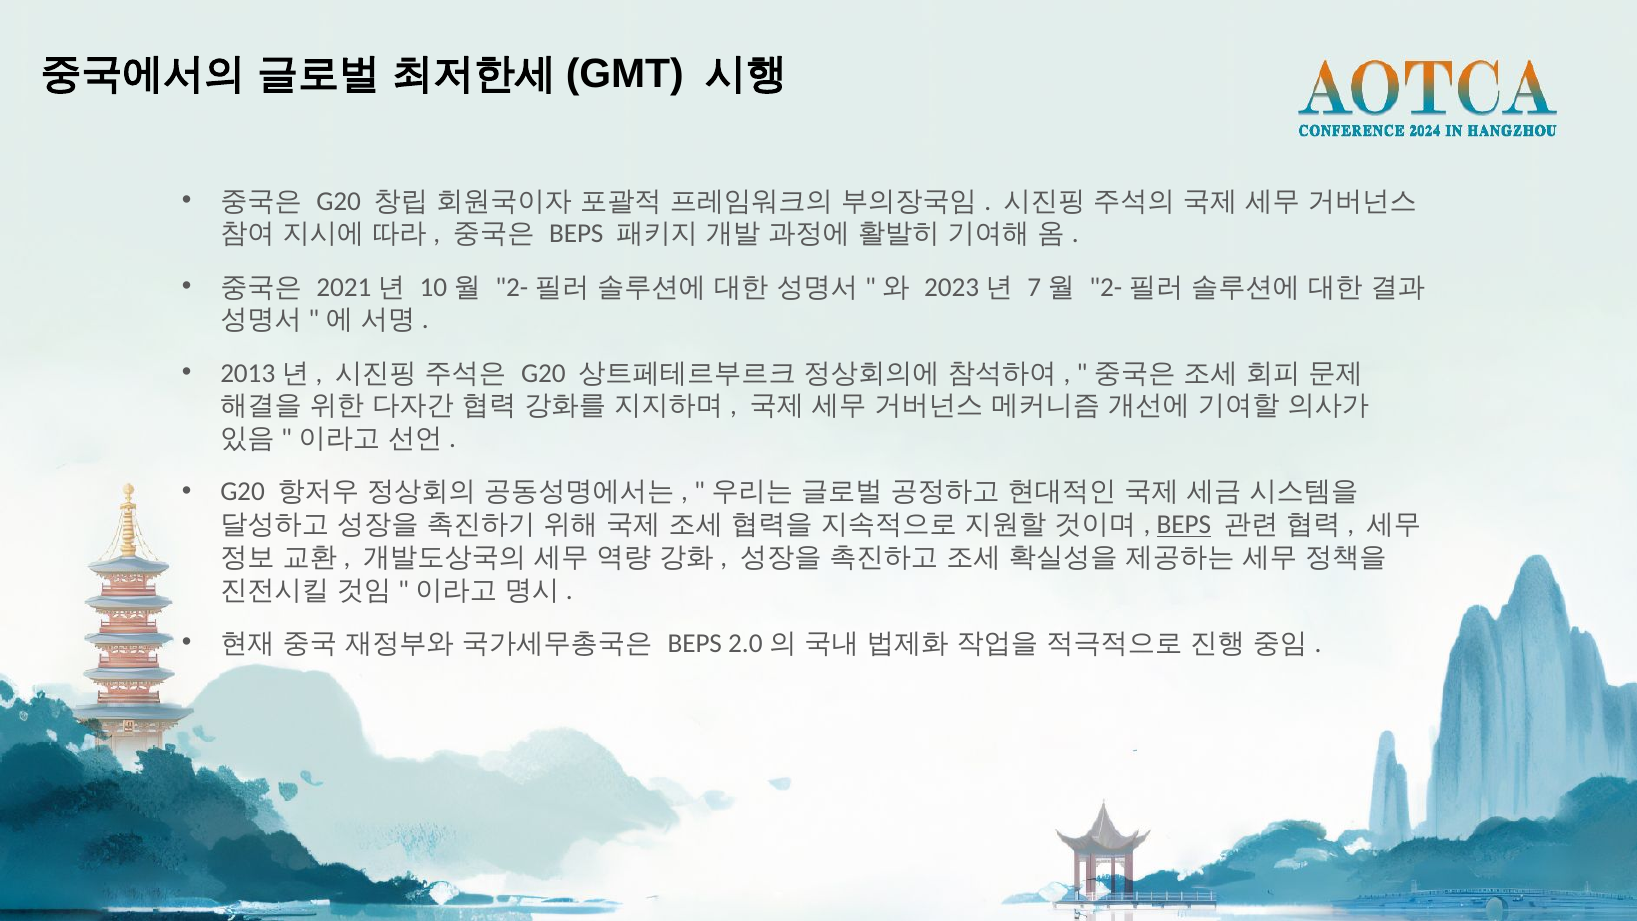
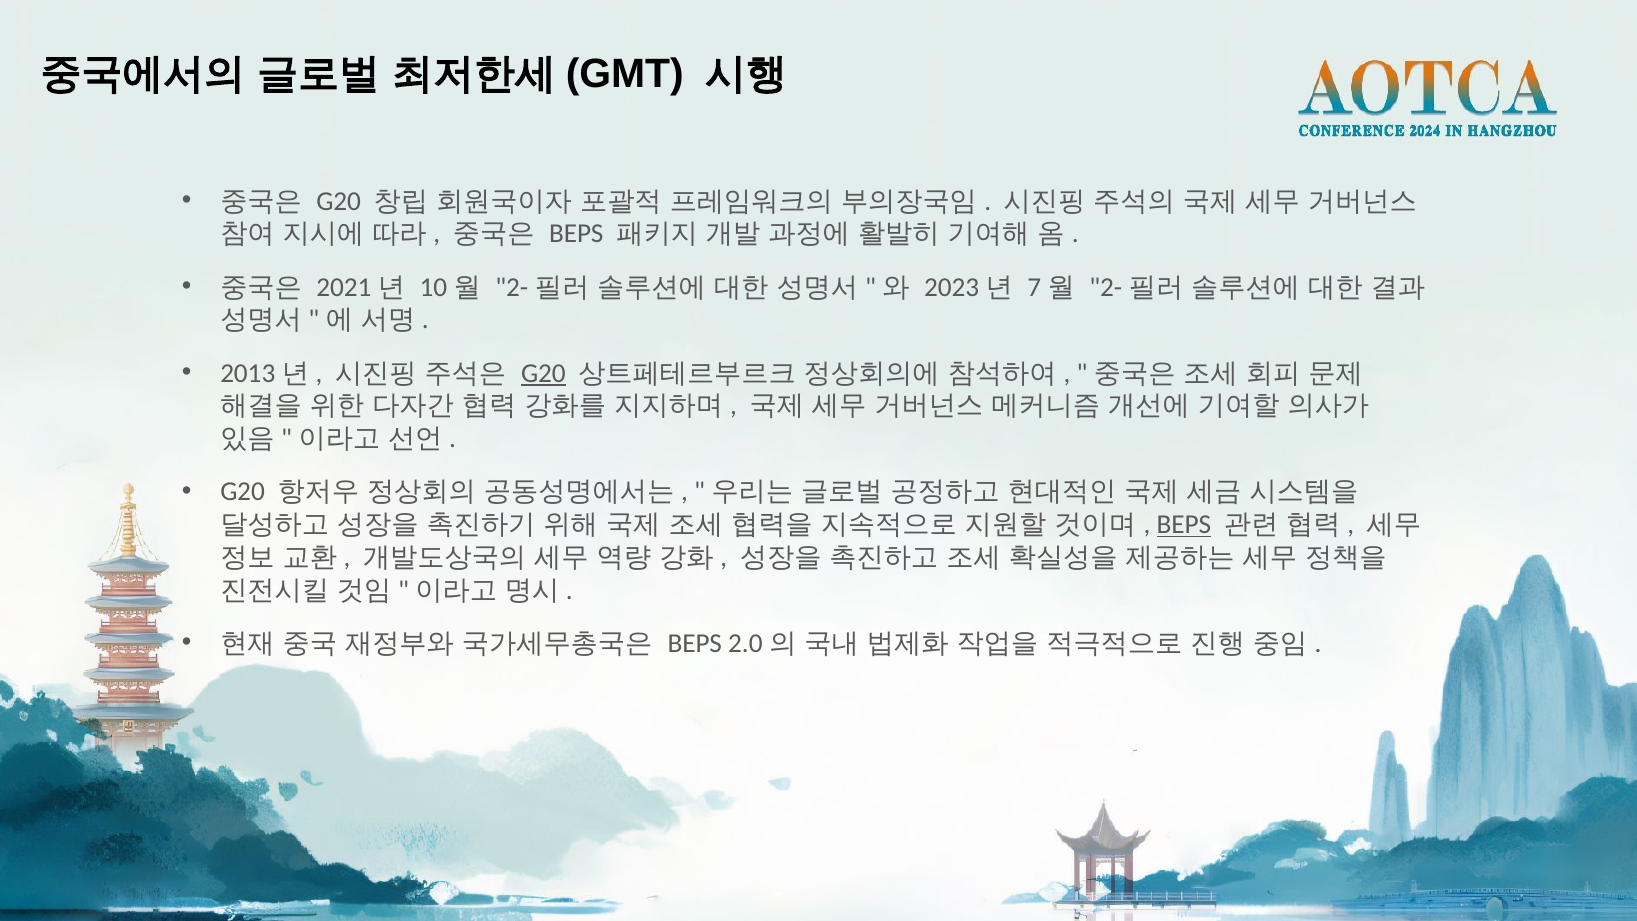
G20 at (543, 373) underline: none -> present
